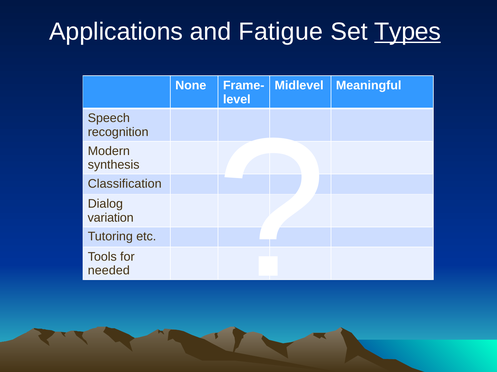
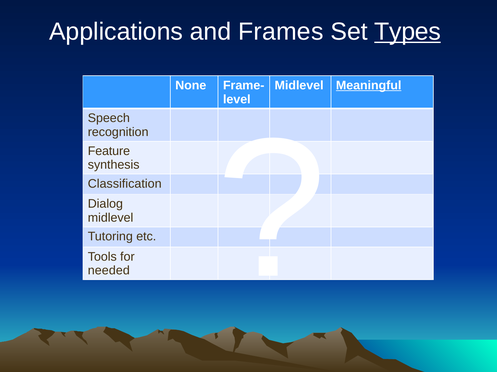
Fatigue: Fatigue -> Frames
Meaningful underline: none -> present
Modern: Modern -> Feature
variation at (111, 218): variation -> midlevel
